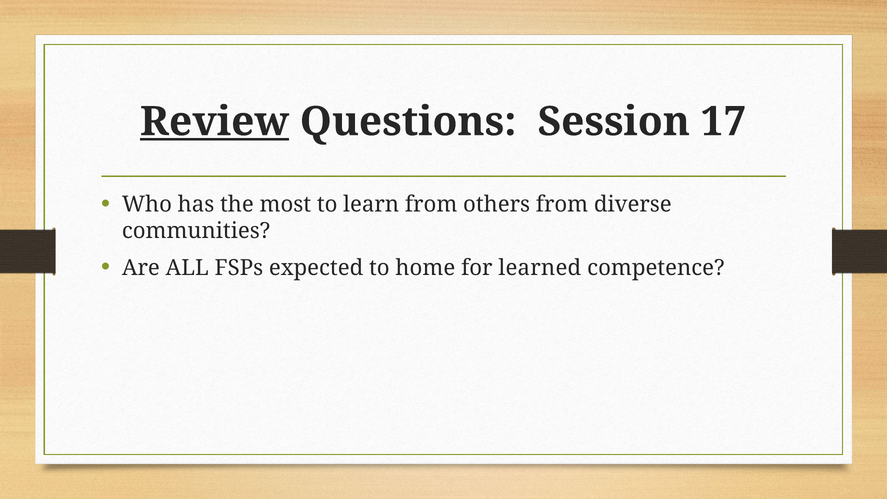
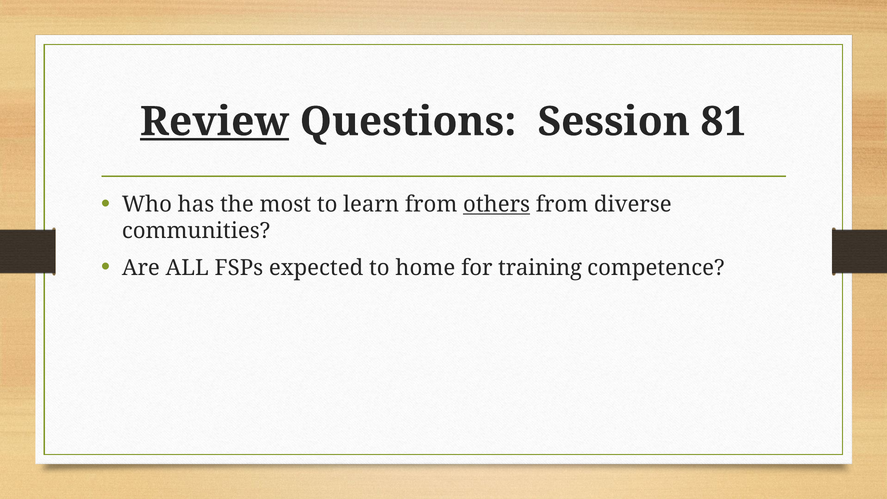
17: 17 -> 81
others underline: none -> present
learned: learned -> training
